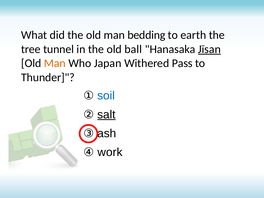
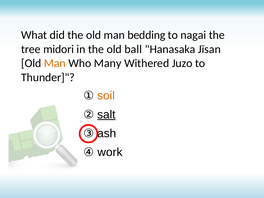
earth: earth -> nagai
tunnel: tunnel -> midori
Jīsan underline: present -> none
Japan: Japan -> Many
Pass: Pass -> Juzo
soil colour: blue -> orange
